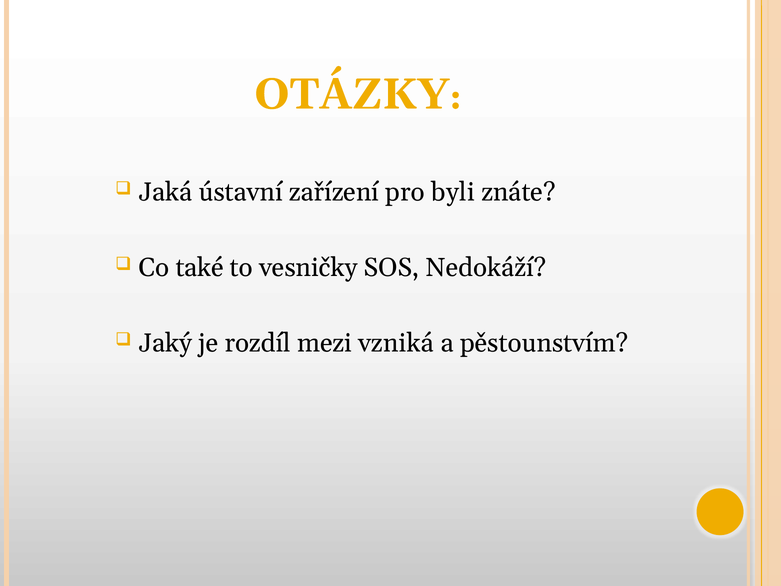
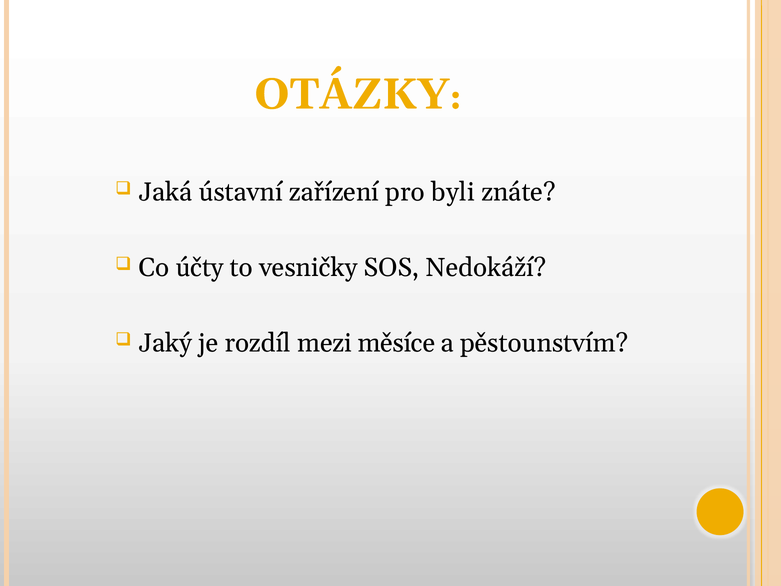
také: také -> účty
vzniká: vzniká -> měsíce
